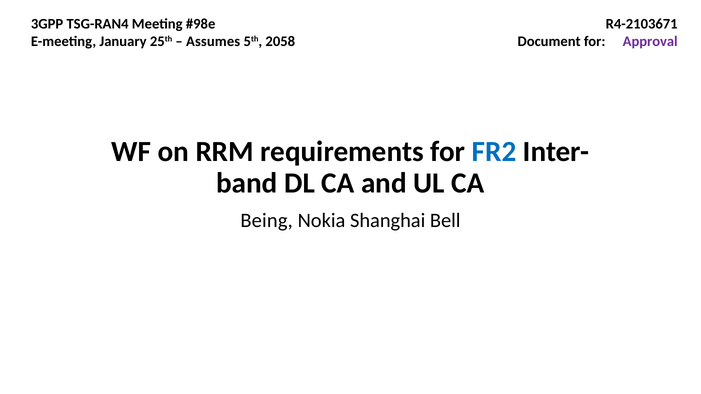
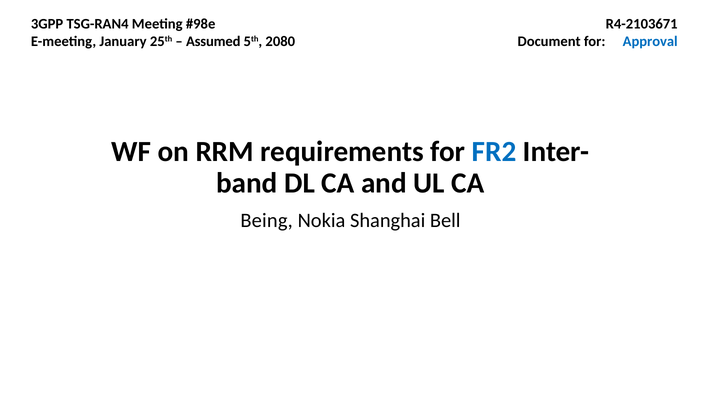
Assumes: Assumes -> Assumed
2058: 2058 -> 2080
Approval colour: purple -> blue
